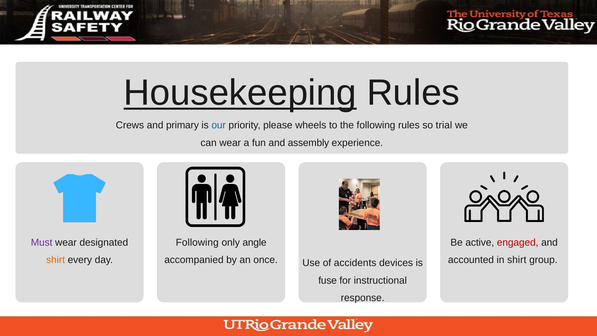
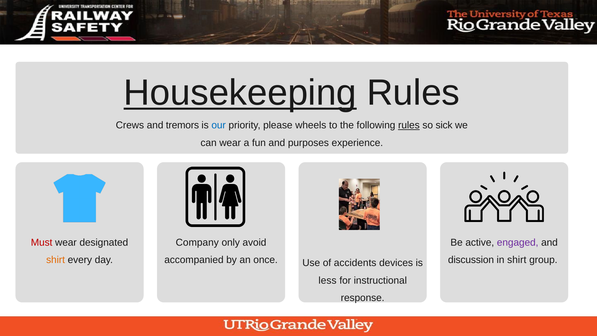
primary: primary -> tremors
rules at (409, 125) underline: none -> present
trial: trial -> sick
assembly: assembly -> purposes
Must colour: purple -> red
Following at (197, 242): Following -> Company
angle: angle -> avoid
engaged colour: red -> purple
accounted: accounted -> discussion
fuse: fuse -> less
